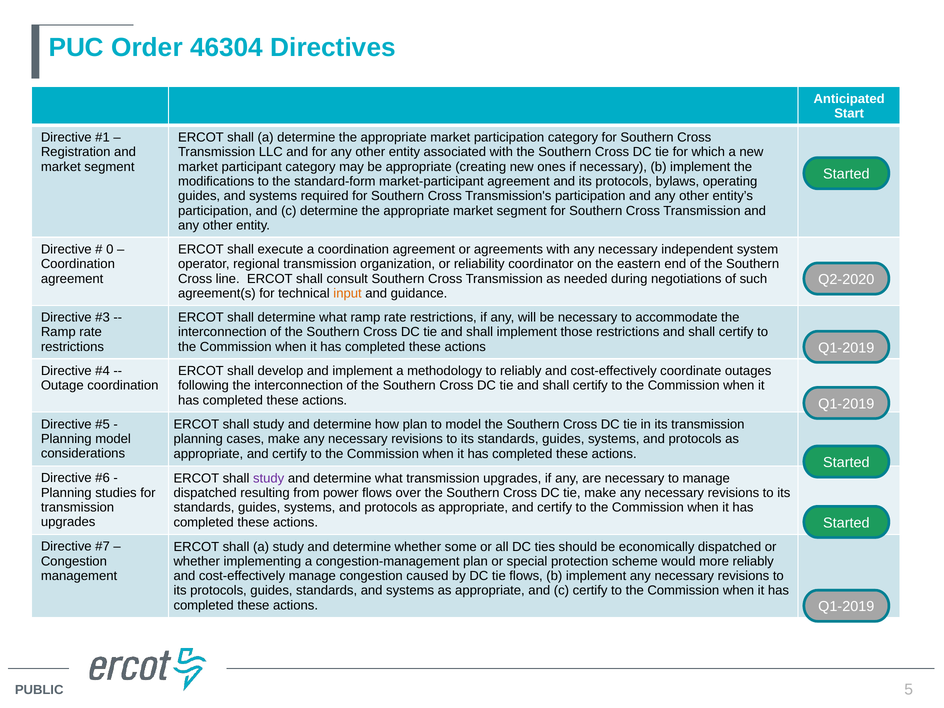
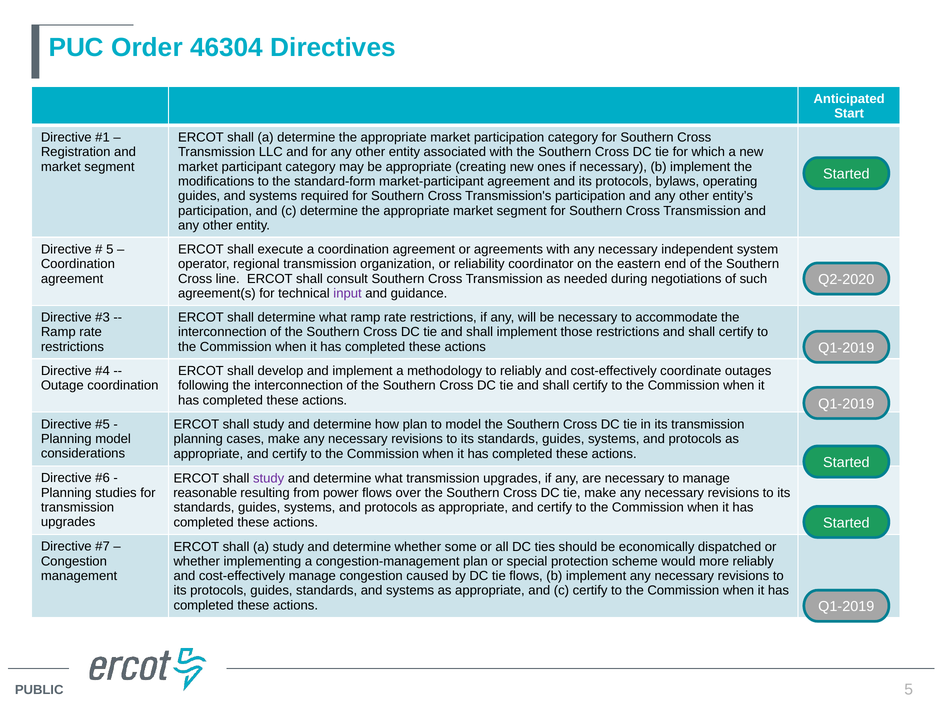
0 at (110, 249): 0 -> 5
input colour: orange -> purple
dispatched at (205, 493): dispatched -> reasonable
